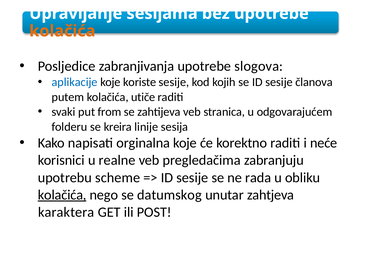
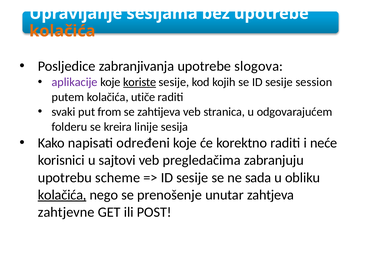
aplikacije colour: blue -> purple
koriste underline: none -> present
članova: članova -> session
orginalna: orginalna -> određeni
realne: realne -> sajtovi
rada: rada -> sada
datumskog: datumskog -> prenošenje
karaktera: karaktera -> zahtjevne
